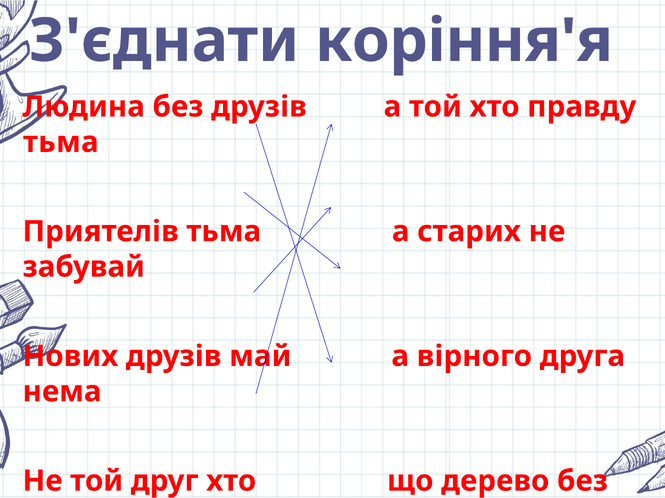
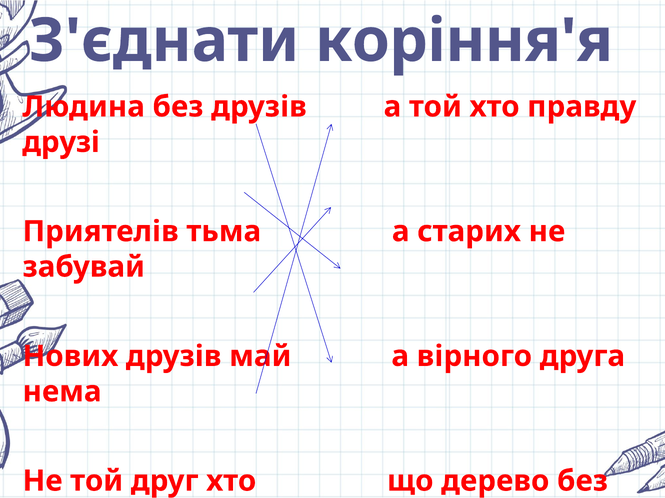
тьма at (61, 142): тьма -> друзі
